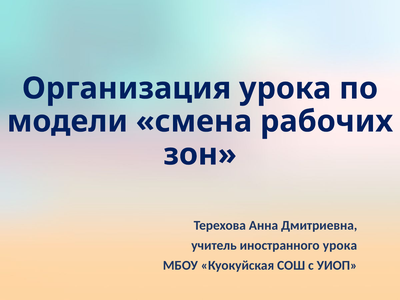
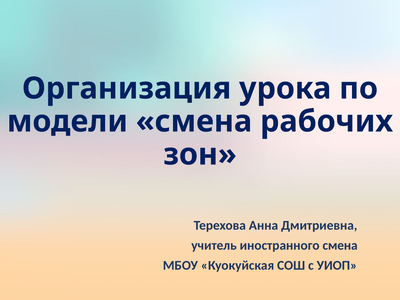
иностранного урока: урока -> смена
